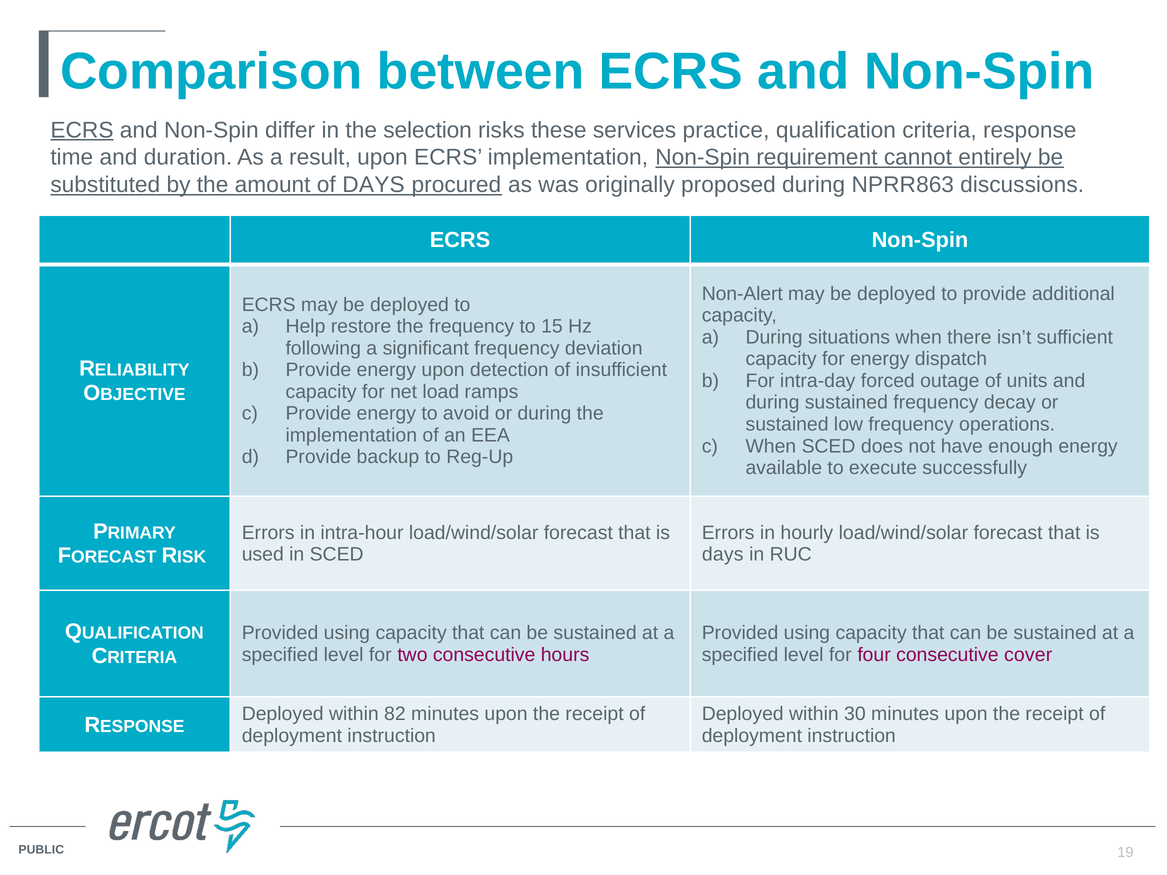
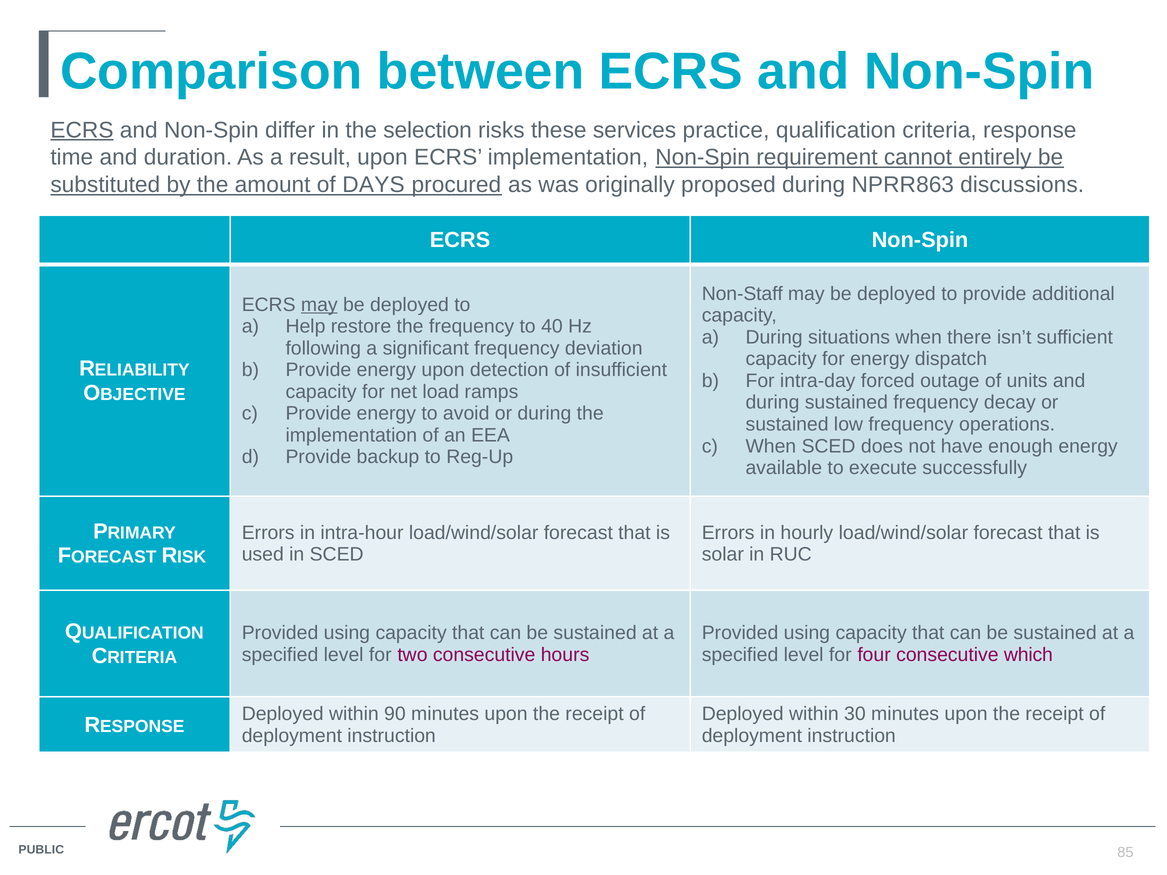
Non-Alert: Non-Alert -> Non-Staff
may at (319, 305) underline: none -> present
15: 15 -> 40
days at (723, 555): days -> solar
cover: cover -> which
82: 82 -> 90
19: 19 -> 85
